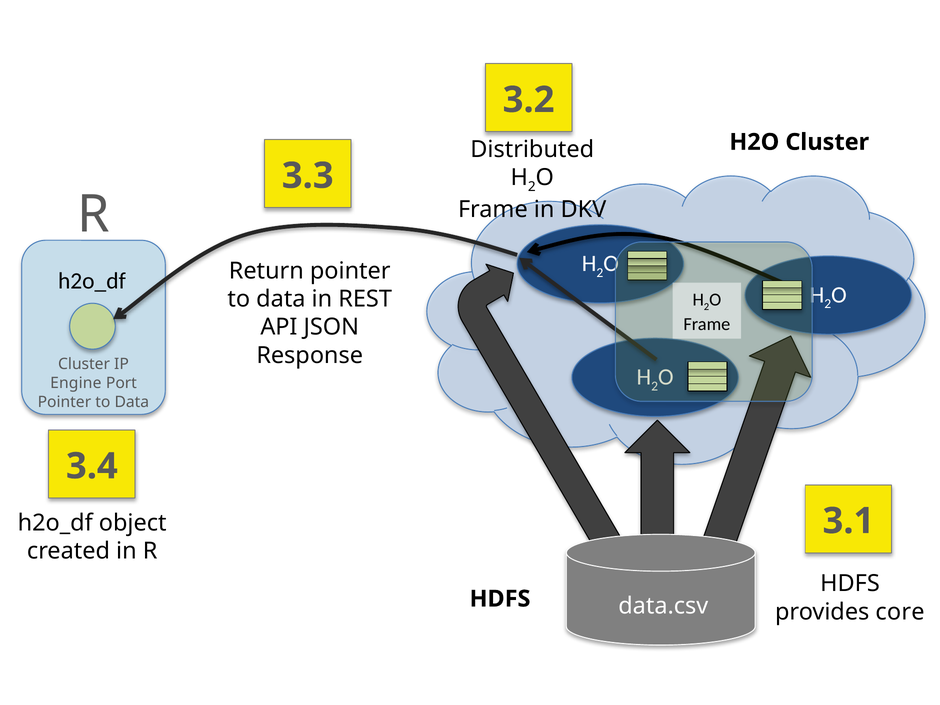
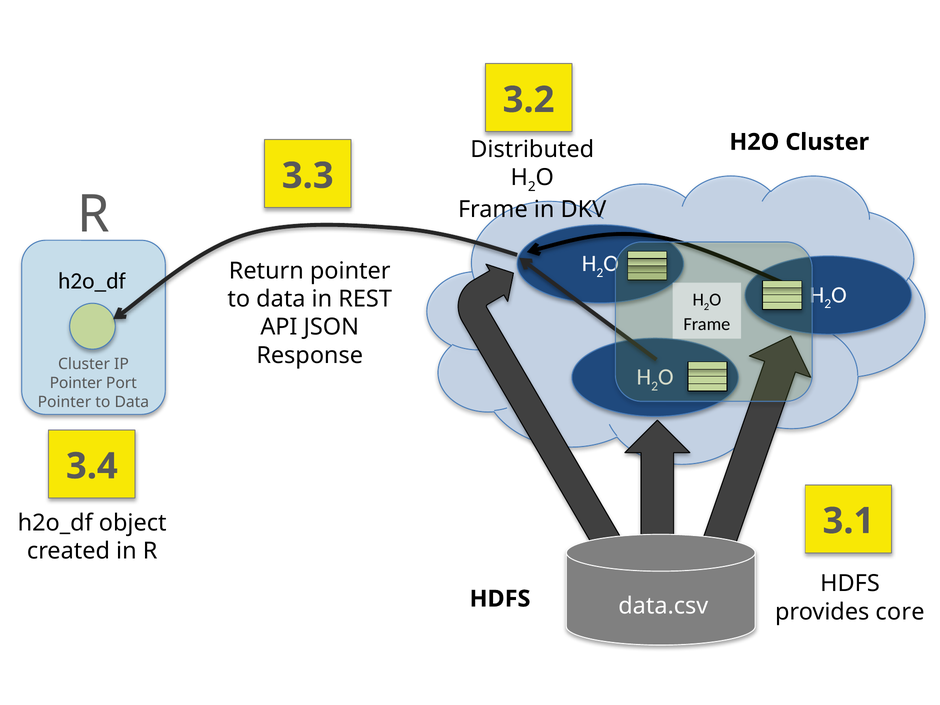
Engine at (76, 383): Engine -> Pointer
